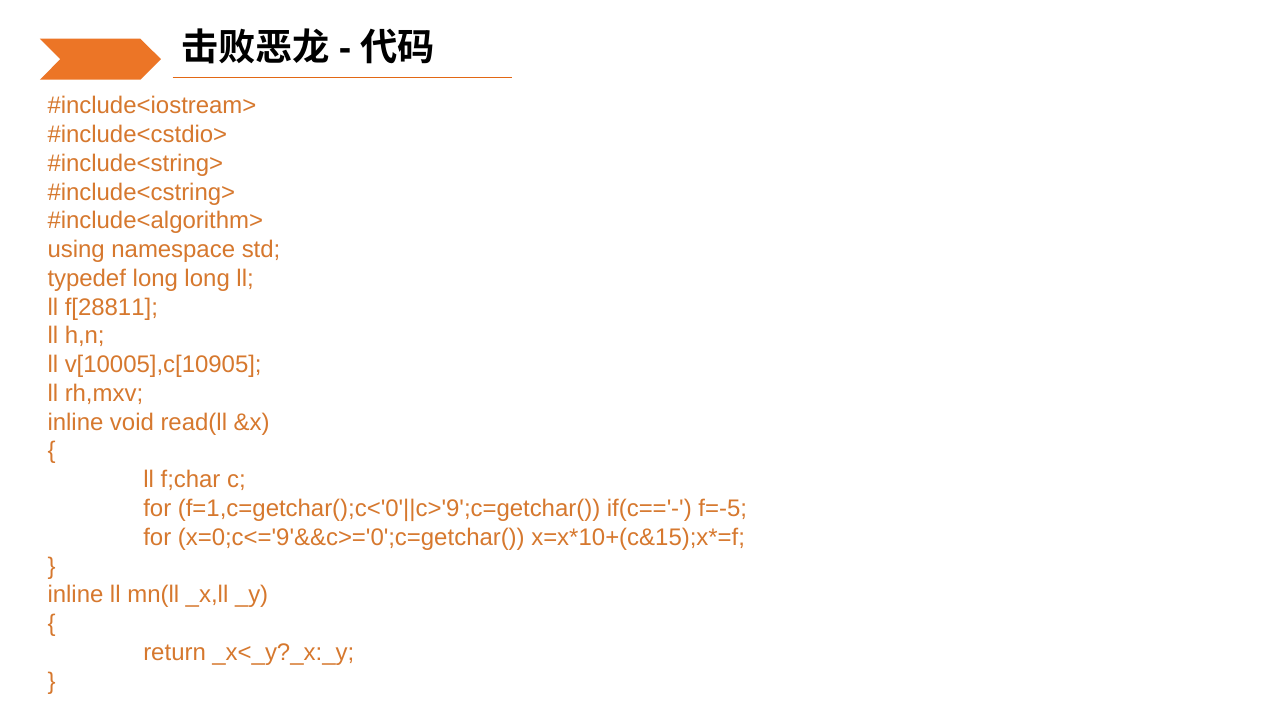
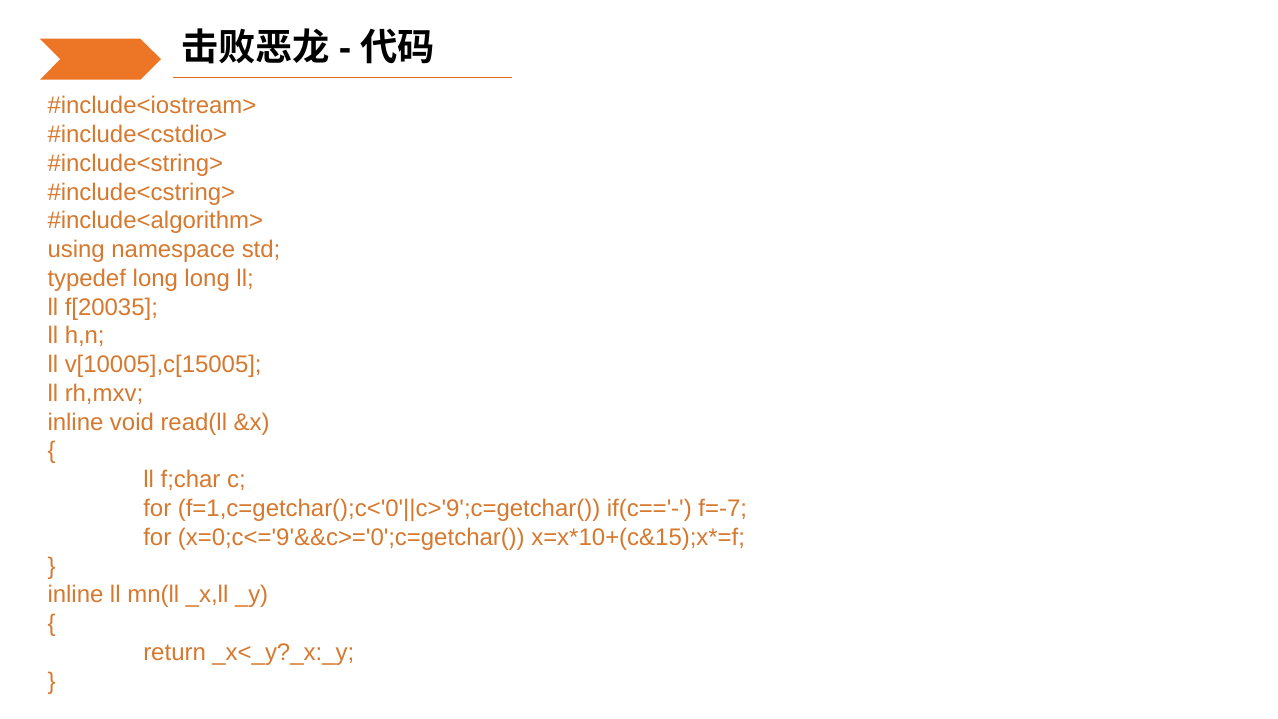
f[28811: f[28811 -> f[20035
v[10005],c[10905: v[10005],c[10905 -> v[10005],c[15005
f=-5: f=-5 -> f=-7
